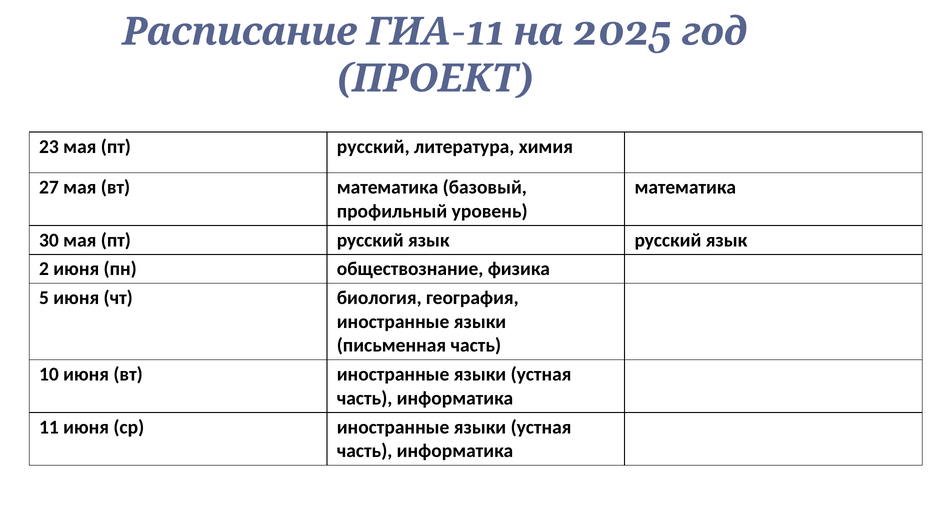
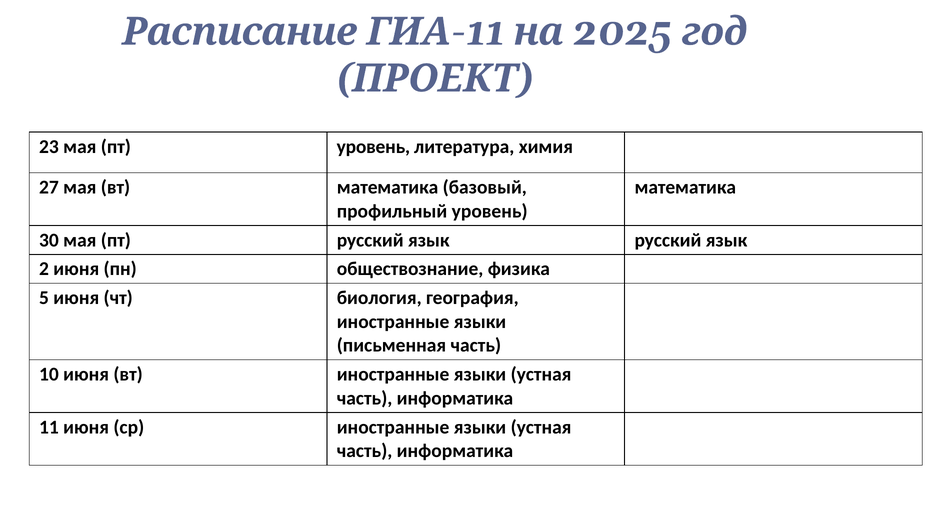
23 мая пт русский: русский -> уровень
